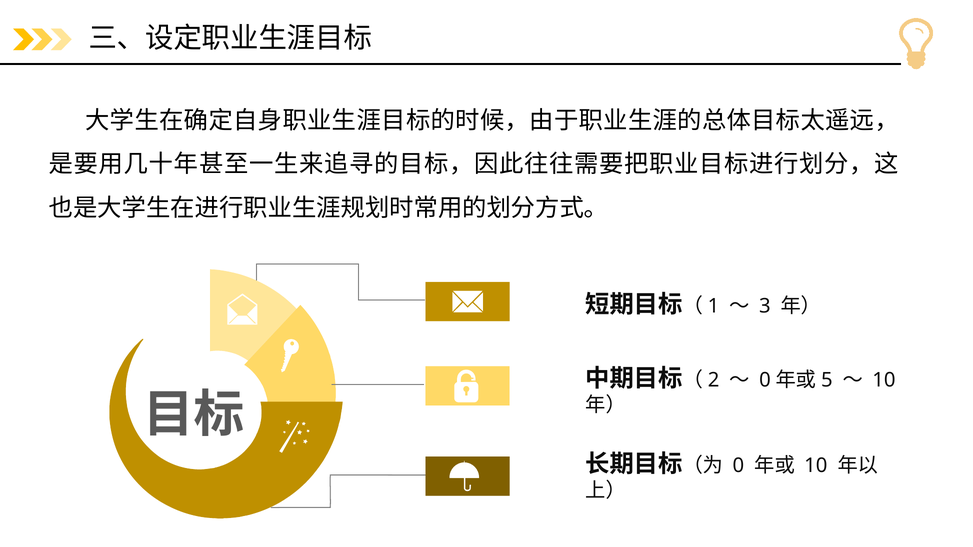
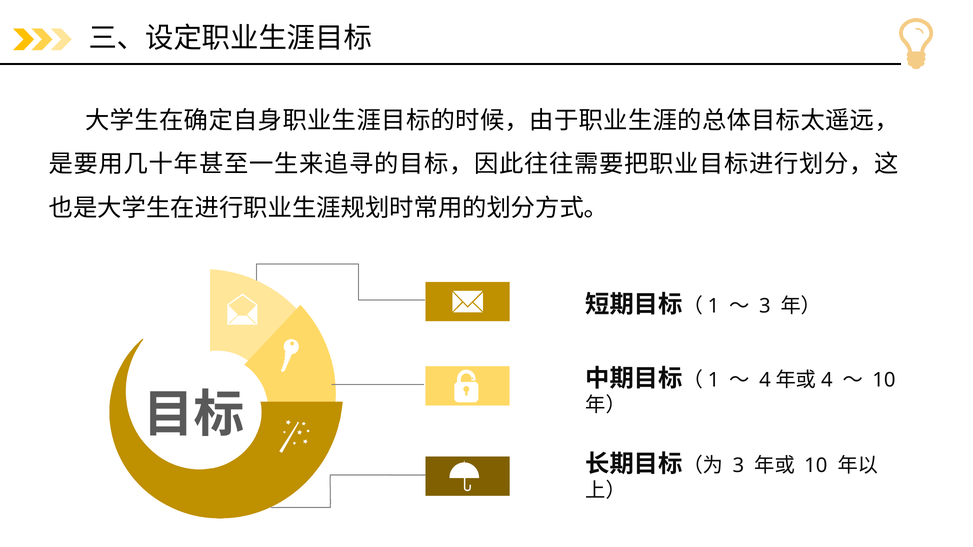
2 at (714, 380): 2 -> 1
0 at (765, 380): 0 -> 4
5 at (827, 380): 5 -> 4
0 at (738, 466): 0 -> 3
